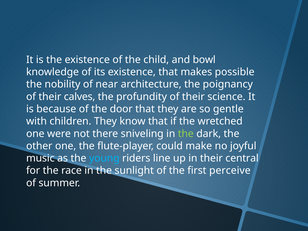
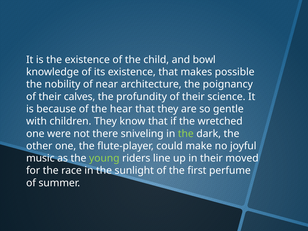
door: door -> hear
young colour: light blue -> light green
central: central -> moved
perceive: perceive -> perfume
